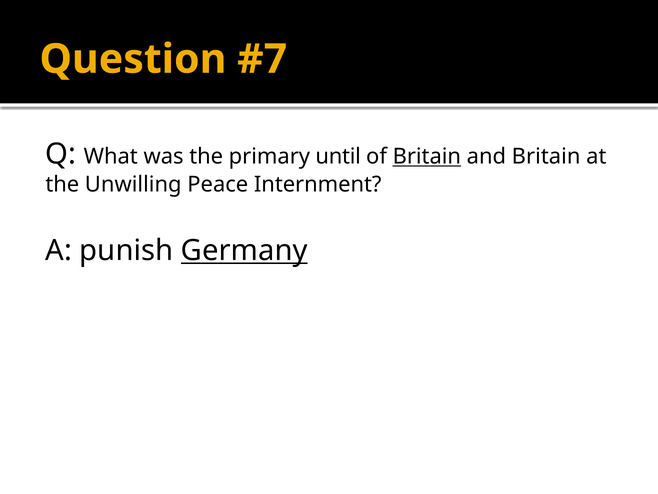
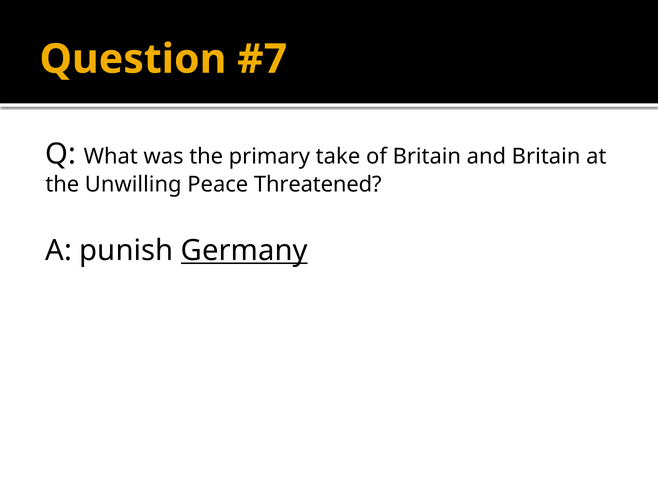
until: until -> take
Britain at (427, 156) underline: present -> none
Internment: Internment -> Threatened
